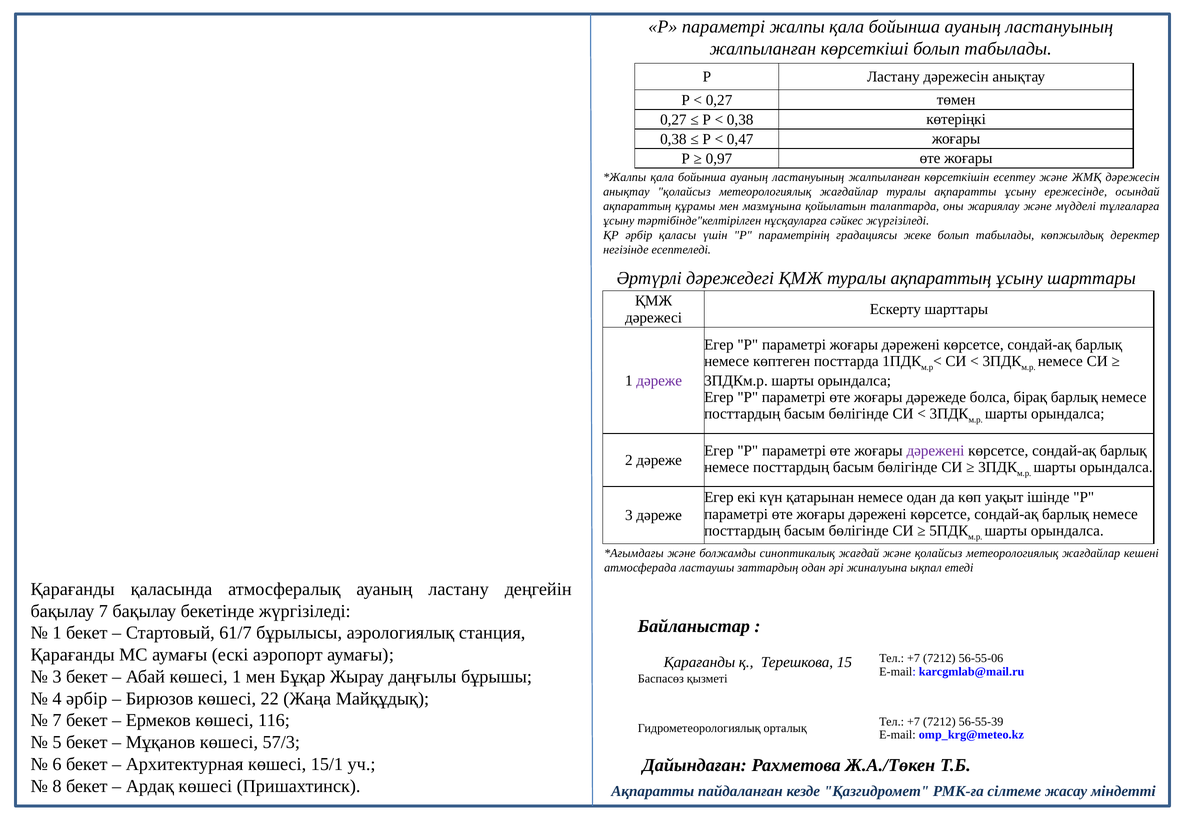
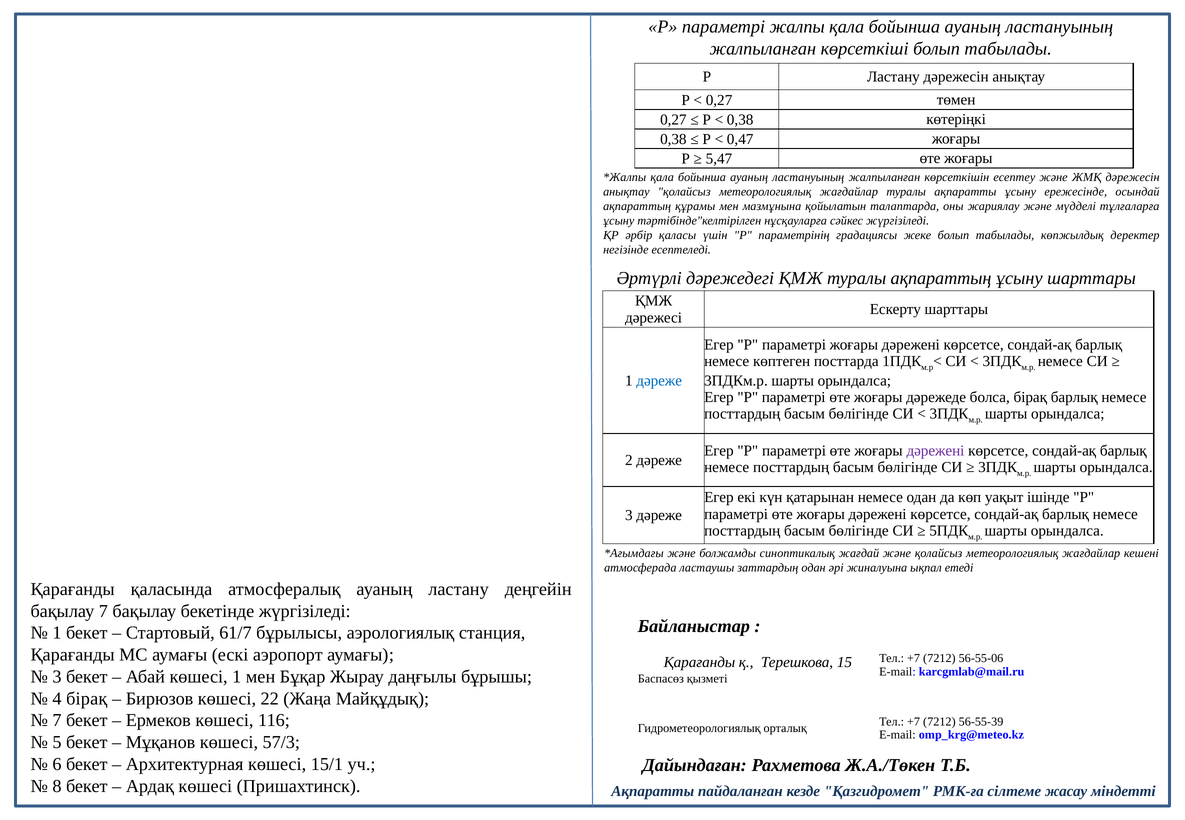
0,97: 0,97 -> 5,47
дәреже at (659, 381) colour: purple -> blue
4 әрбір: әрбір -> бірақ
